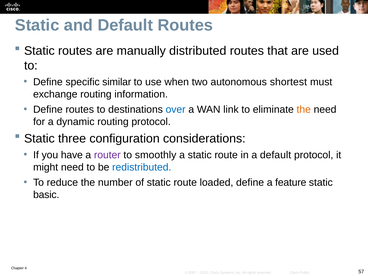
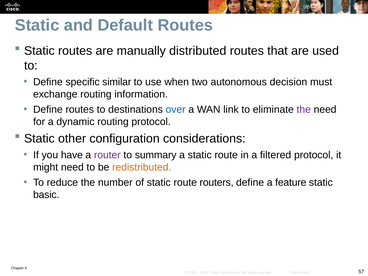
shortest: shortest -> decision
the at (304, 110) colour: orange -> purple
three: three -> other
smoothly: smoothly -> summary
a default: default -> filtered
redistributed colour: blue -> orange
loaded: loaded -> routers
